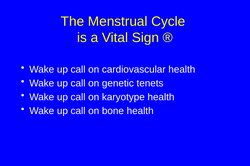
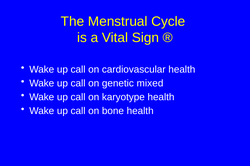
tenets: tenets -> mixed
